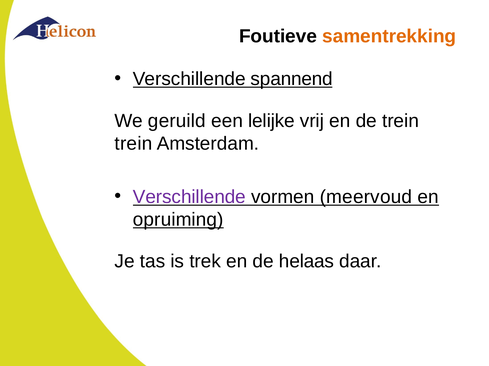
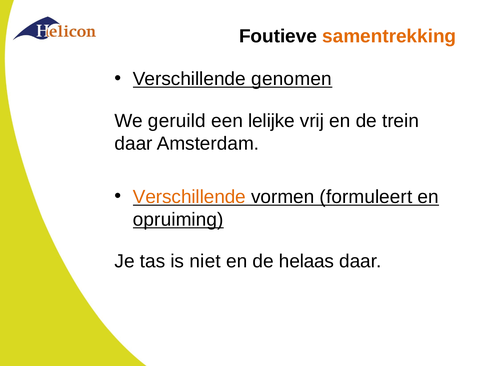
spannend: spannend -> genomen
trein at (133, 144): trein -> daar
Verschillende at (189, 197) colour: purple -> orange
meervoud: meervoud -> formuleert
trek: trek -> niet
